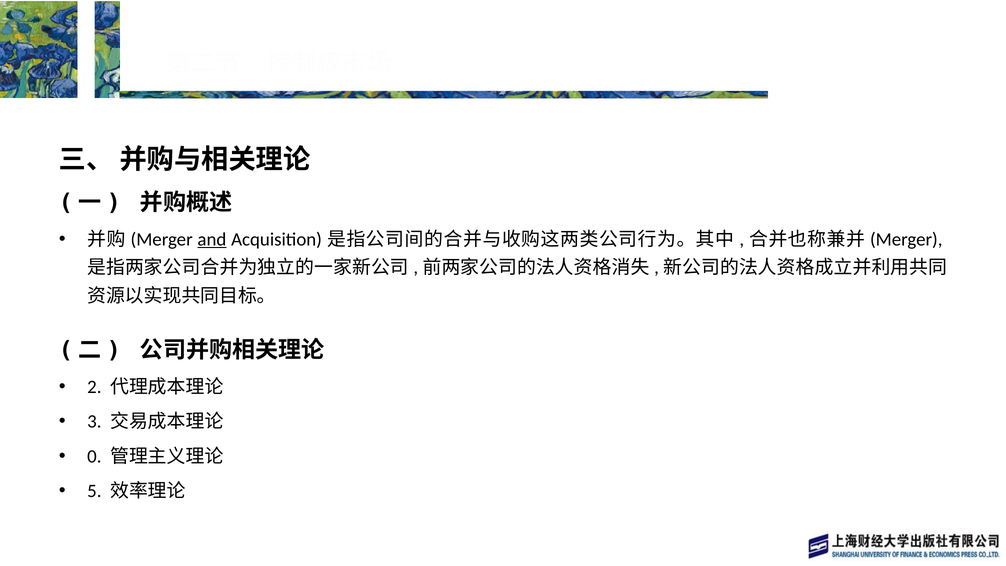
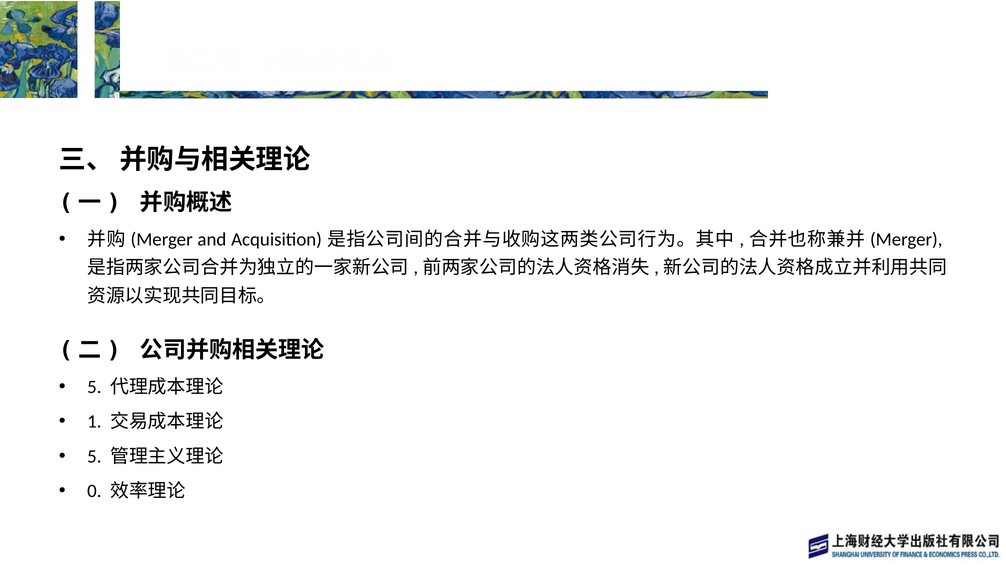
and underline: present -> none
2 at (94, 387): 2 -> 5
3: 3 -> 1
0 at (94, 456): 0 -> 5
5: 5 -> 0
